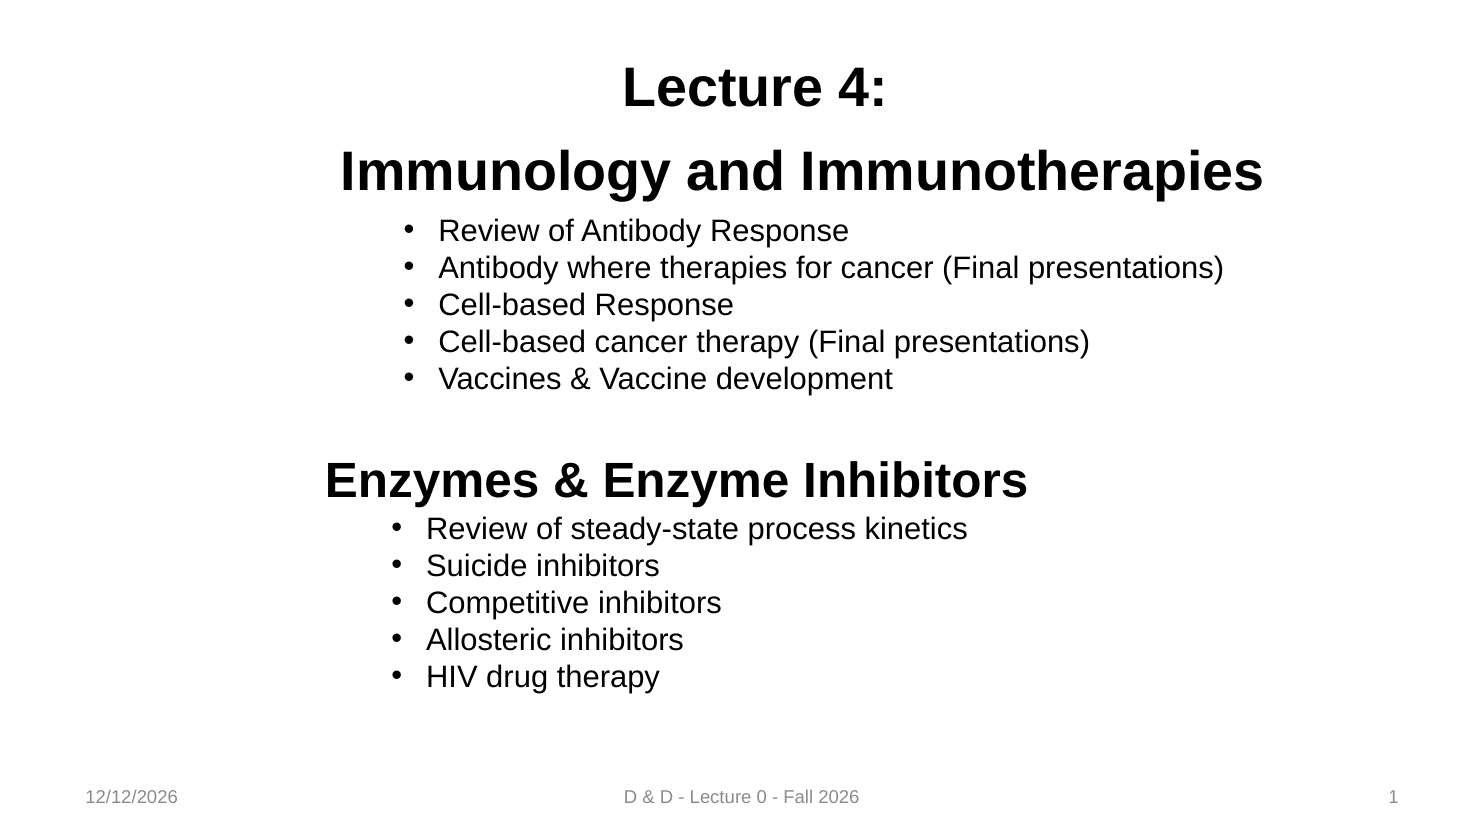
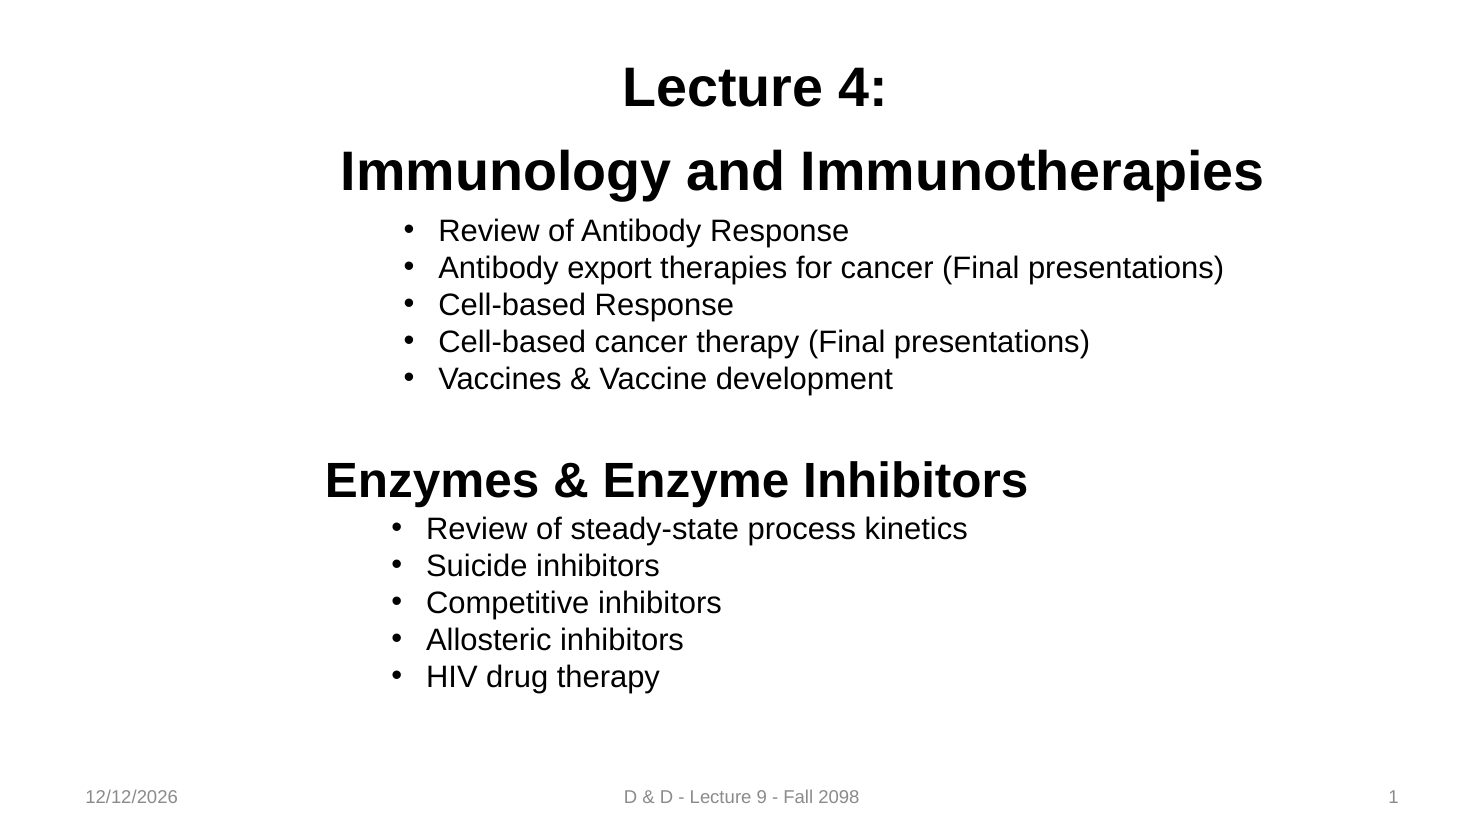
where: where -> export
0: 0 -> 9
2026: 2026 -> 2098
